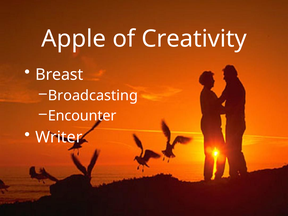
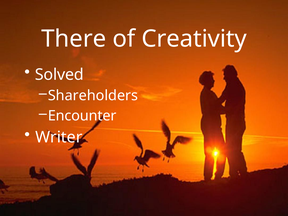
Apple: Apple -> There
Breast: Breast -> Solved
Broadcasting: Broadcasting -> Shareholders
